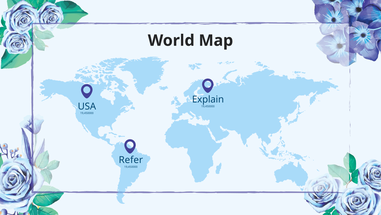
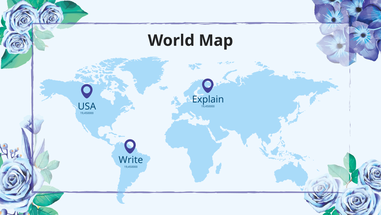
Refer: Refer -> Write
